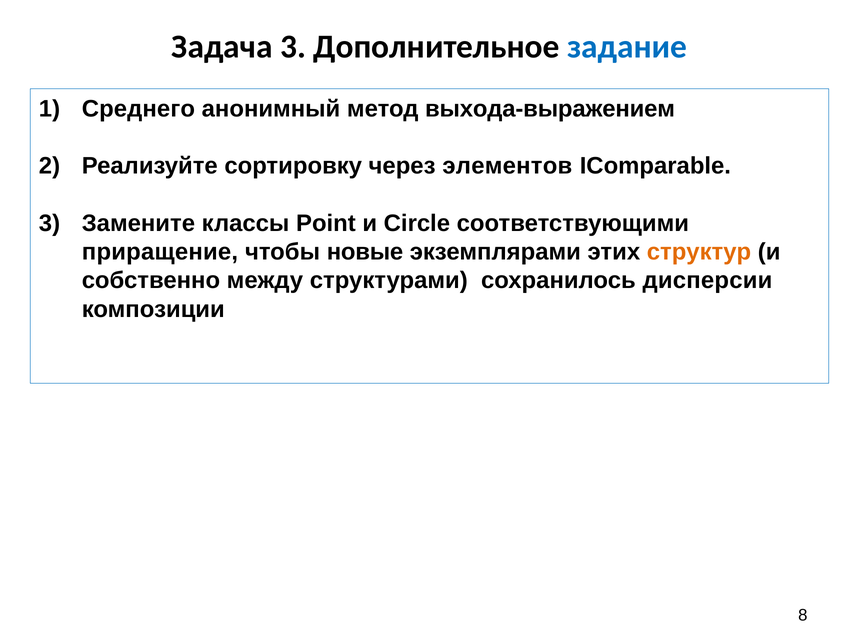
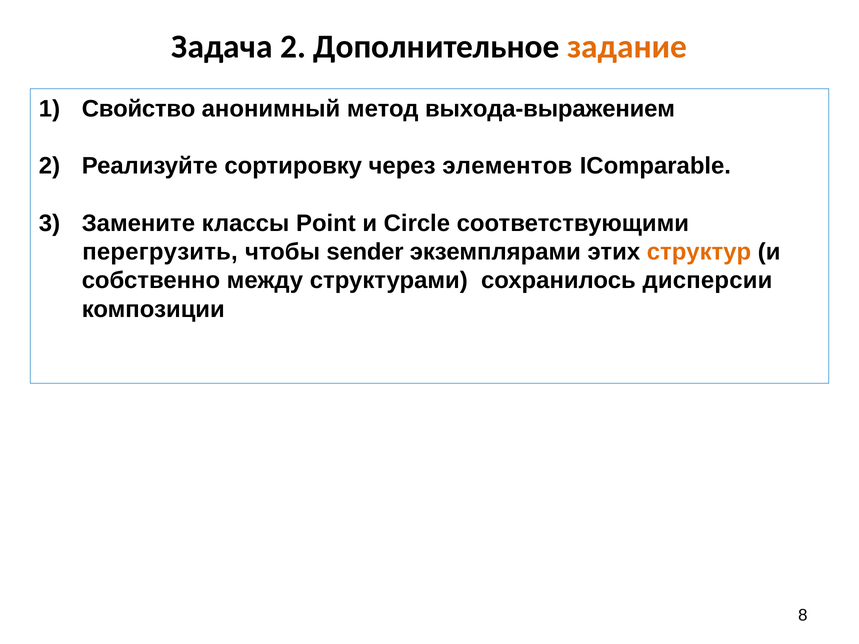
Задача 3: 3 -> 2
задание colour: blue -> orange
Среднего: Среднего -> Свойство
приращение: приращение -> перегрузить
новые: новые -> sender
